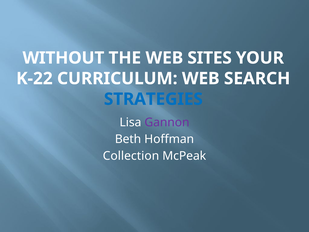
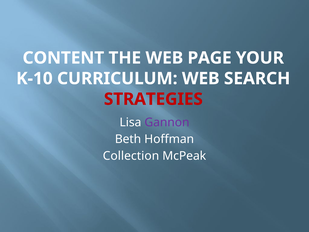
WITHOUT: WITHOUT -> CONTENT
SITES: SITES -> PAGE
K-22: K-22 -> K-10
STRATEGIES colour: blue -> red
